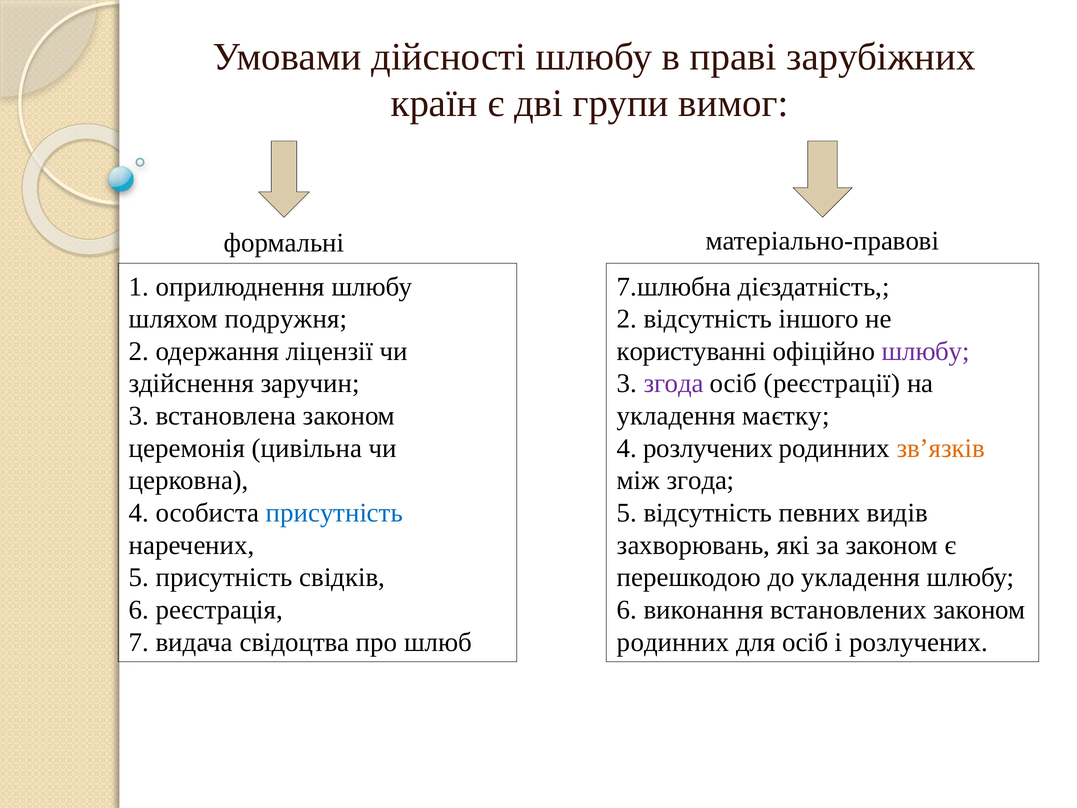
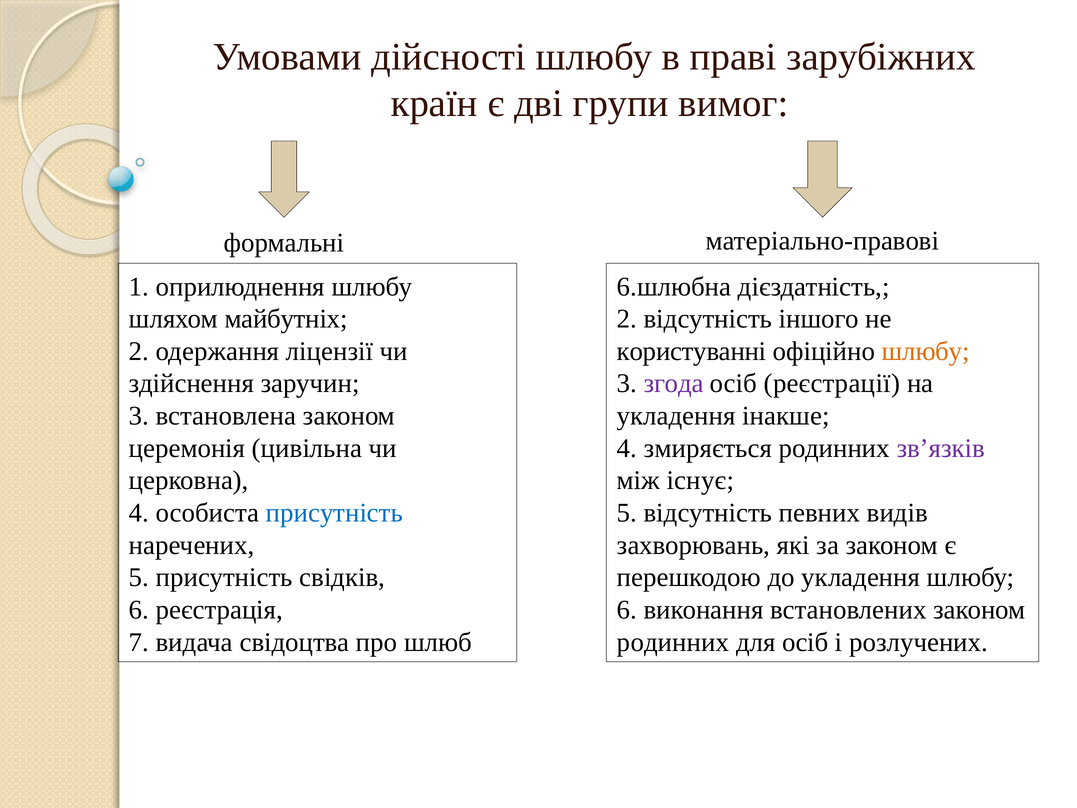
7.шлюбна: 7.шлюбна -> 6.шлюбна
подружня: подружня -> майбутніх
шлюбу at (926, 351) colour: purple -> orange
маєтку: маєтку -> інакше
4 розлучених: розлучених -> змиряється
зв’язків colour: orange -> purple
між згода: згода -> існує
